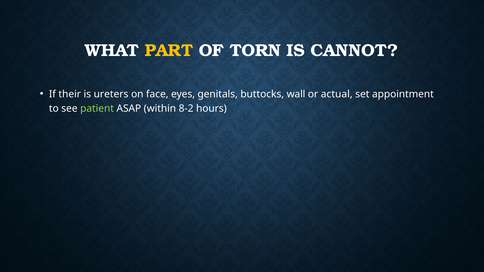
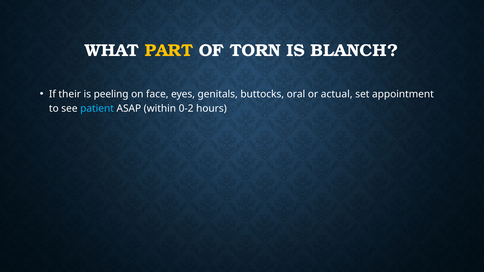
CANNOT: CANNOT -> BLANCH
ureters: ureters -> peeling
wall: wall -> oral
patient colour: light green -> light blue
8-2: 8-2 -> 0-2
